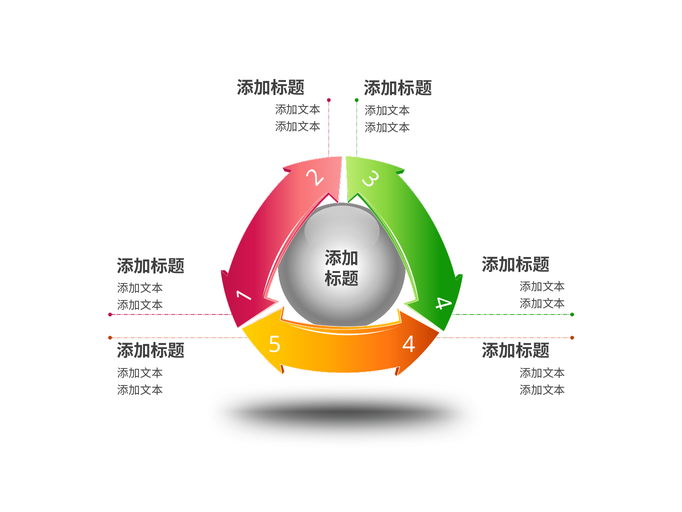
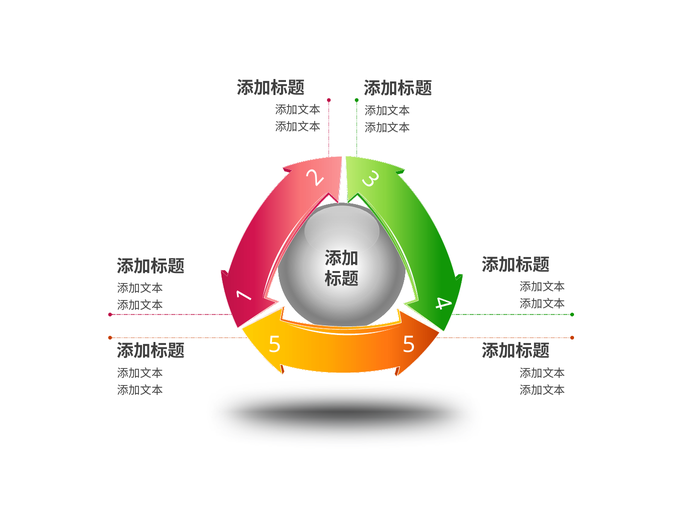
5 4: 4 -> 5
